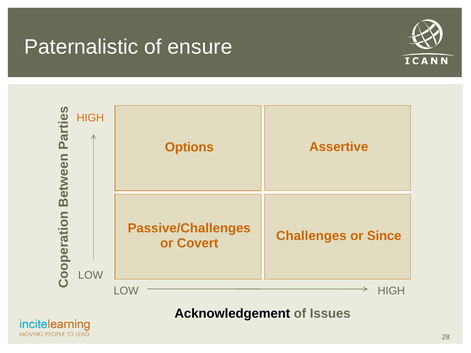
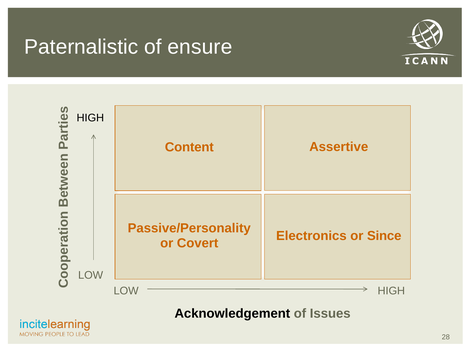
HIGH at (90, 118) colour: orange -> black
Options: Options -> Content
Passive/Challenges: Passive/Challenges -> Passive/Personality
Challenges: Challenges -> Electronics
